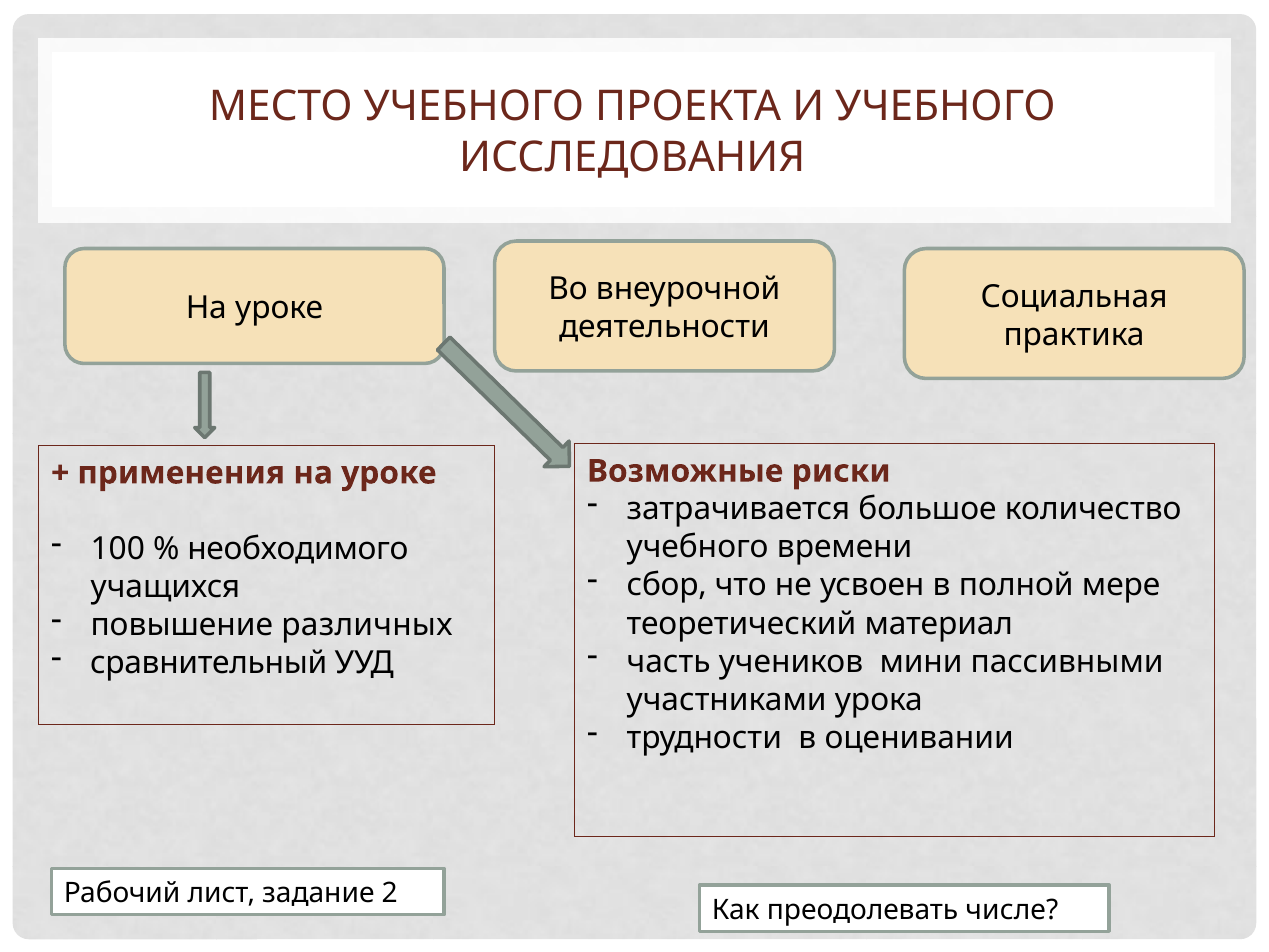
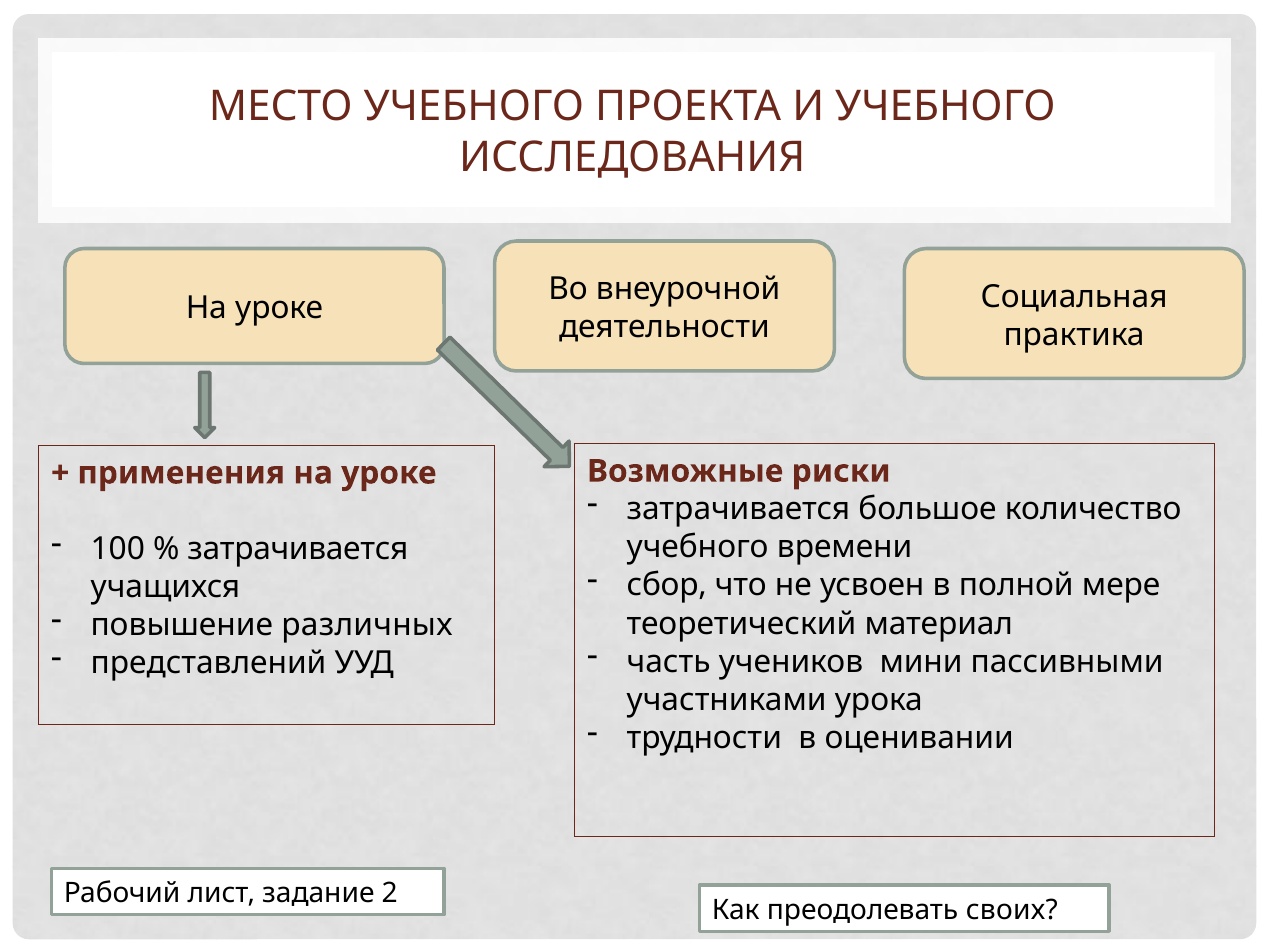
необходимого at (298, 549): необходимого -> затрачивается
сравнительный: сравнительный -> представлений
числе: числе -> своих
